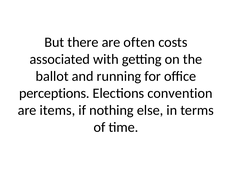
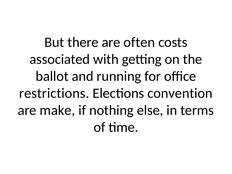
perceptions: perceptions -> restrictions
items: items -> make
